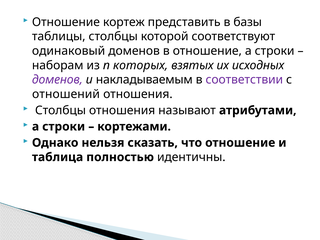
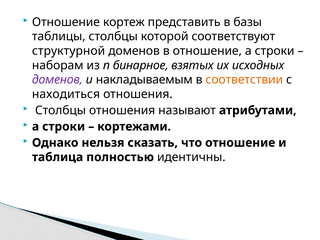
одинаковый: одинаковый -> структурной
которых: которых -> бинарное
соответствии colour: purple -> orange
отношений: отношений -> находиться
